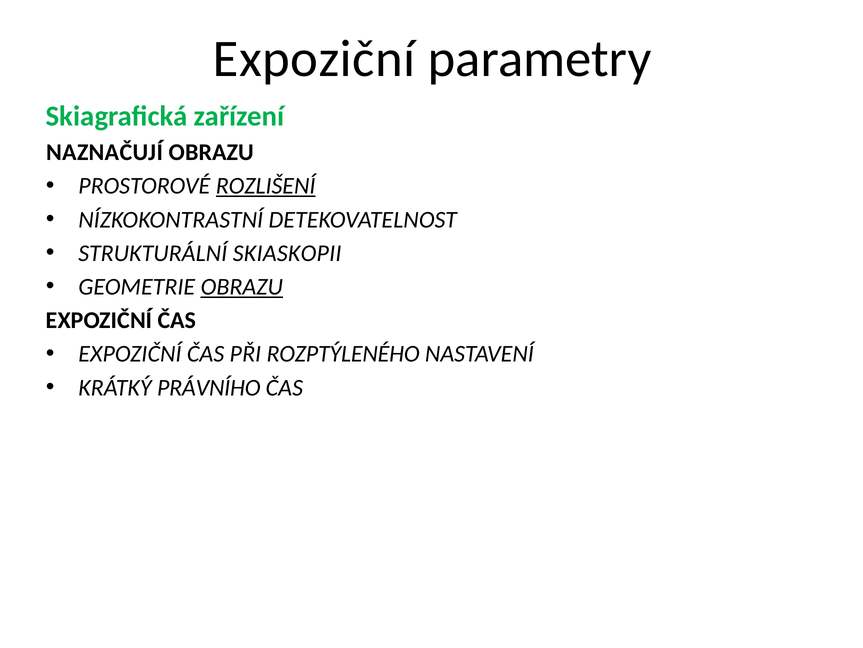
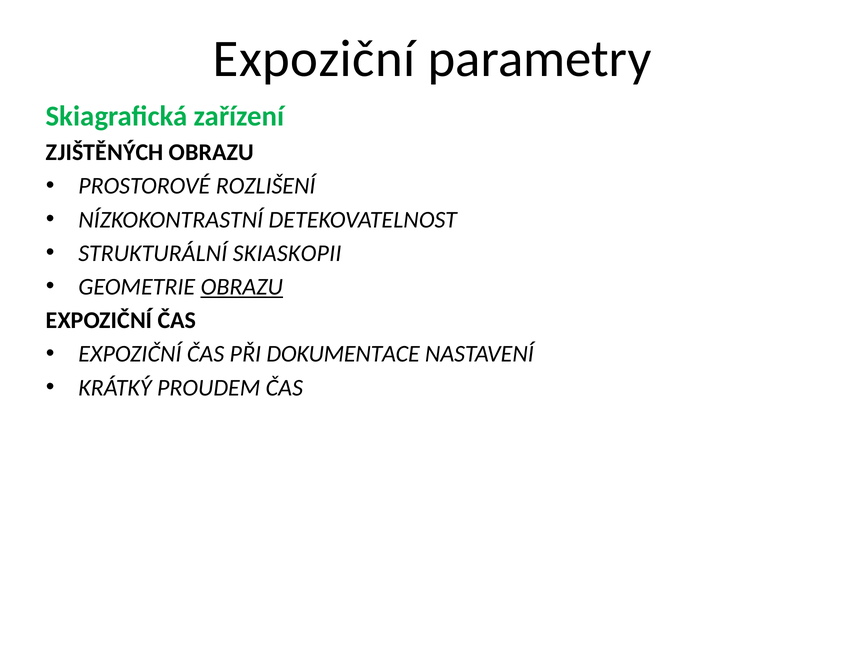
NAZNAČUJÍ: NAZNAČUJÍ -> ZJIŠTĚNÝCH
ROZLIŠENÍ underline: present -> none
ROZPTÝLENÉHO: ROZPTÝLENÉHO -> DOKUMENTACE
PRÁVNÍHO: PRÁVNÍHO -> PROUDEM
